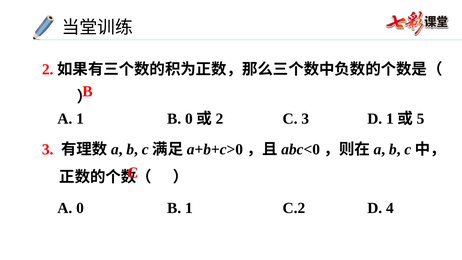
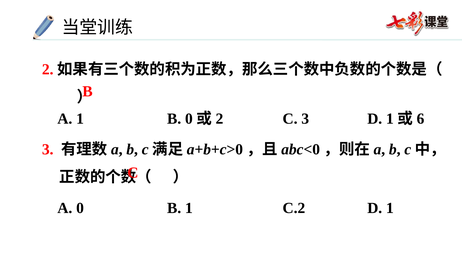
5: 5 -> 6
C.2 D 4: 4 -> 1
